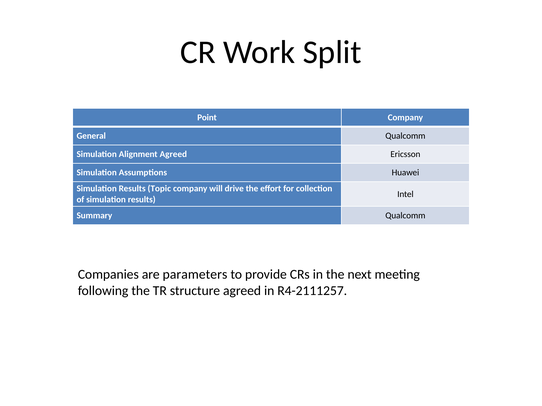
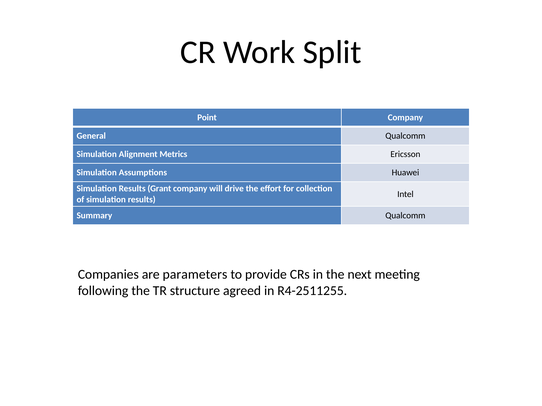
Alignment Agreed: Agreed -> Metrics
Topic: Topic -> Grant
R4-2111257: R4-2111257 -> R4-2511255
